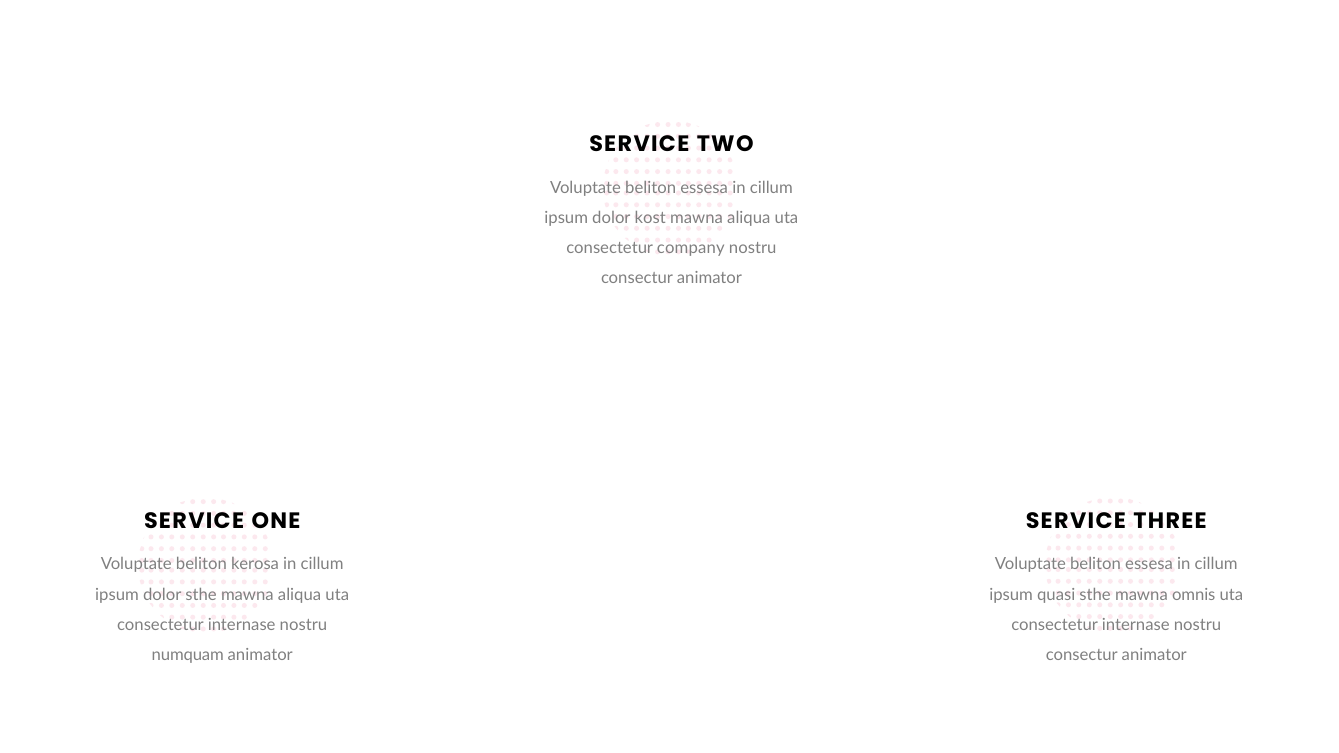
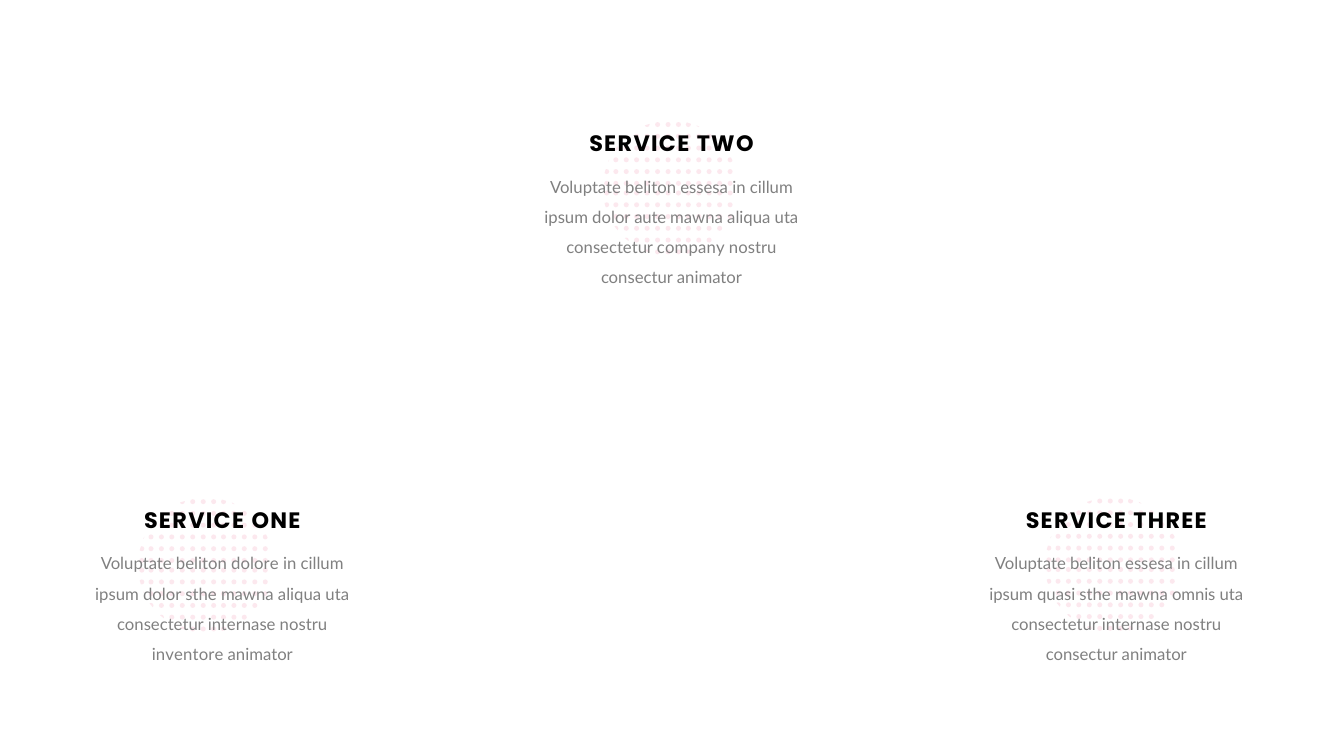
kost: kost -> aute
kerosa: kerosa -> dolore
numquam: numquam -> inventore
